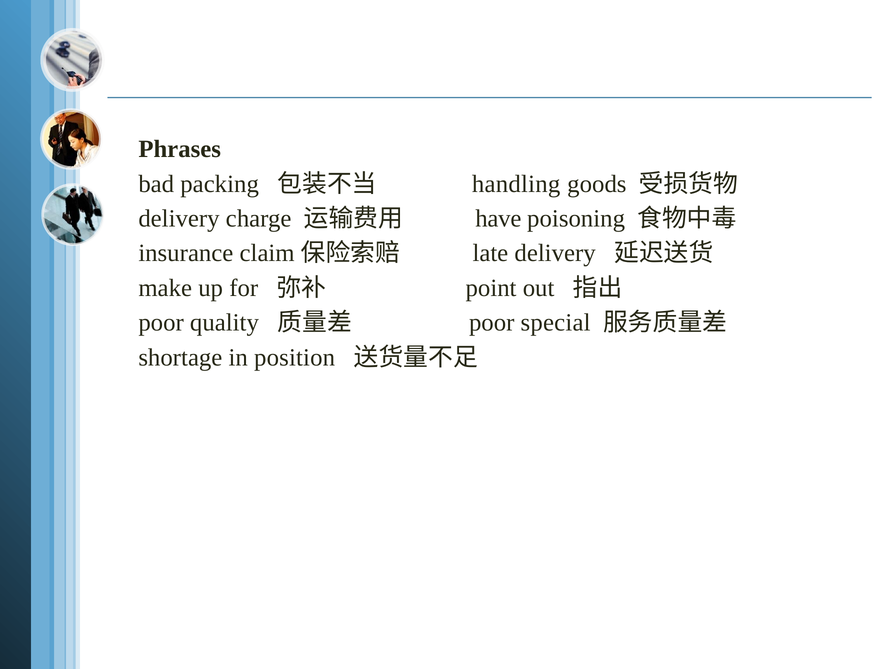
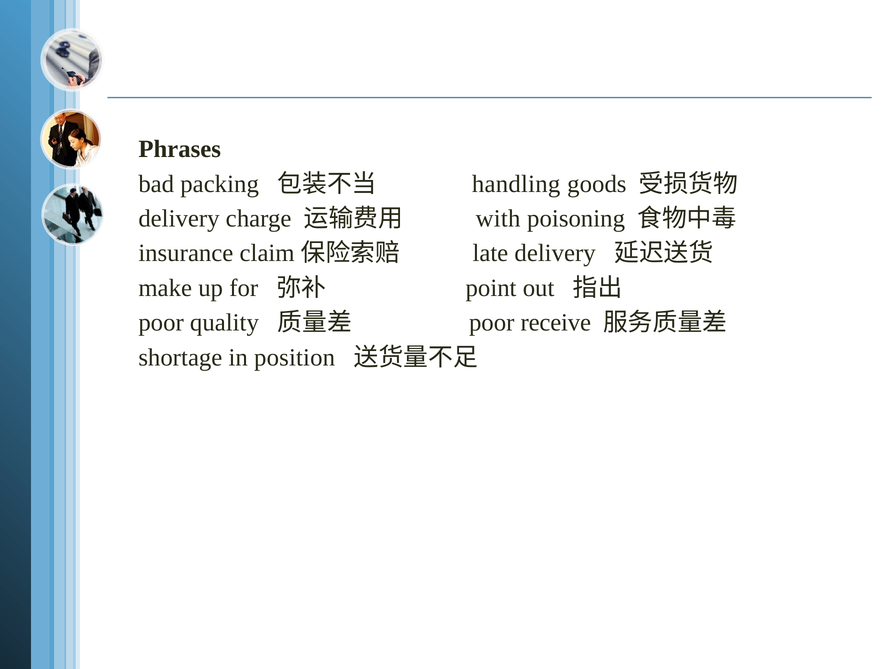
have: have -> with
special: special -> receive
